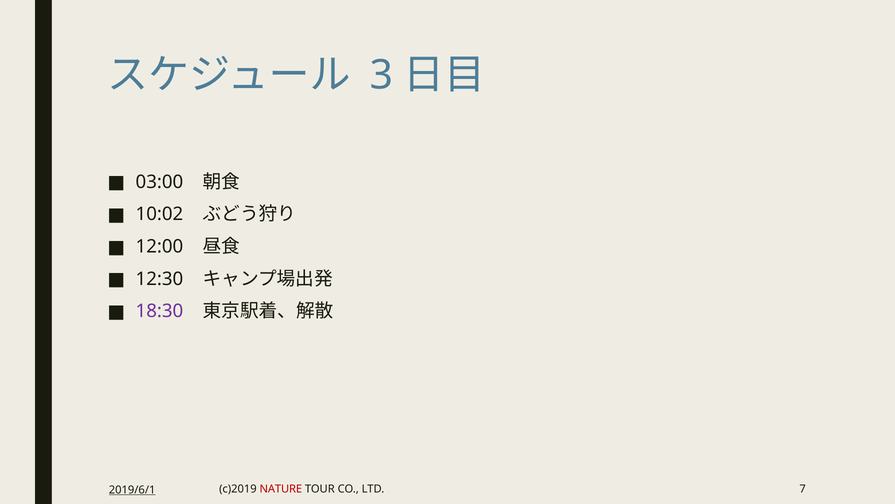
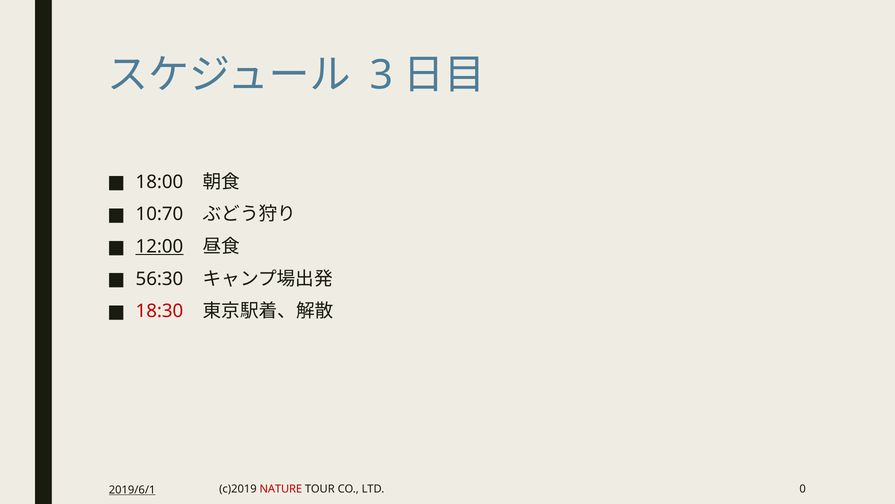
03:00: 03:00 -> 18:00
10:02: 10:02 -> 10:70
12:00 underline: none -> present
12:30: 12:30 -> 56:30
18:30 colour: purple -> red
7: 7 -> 0
